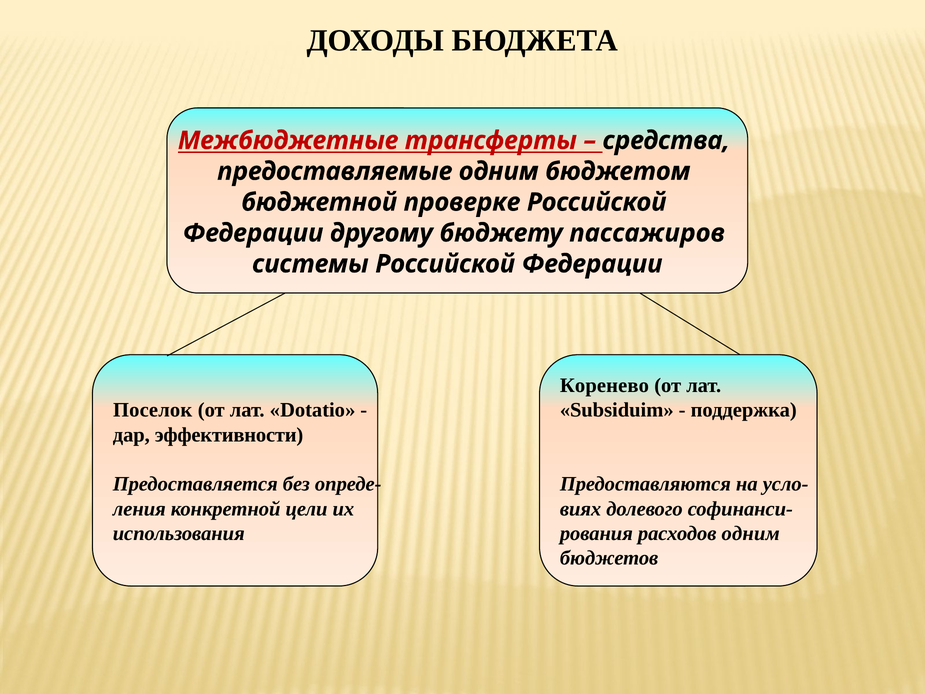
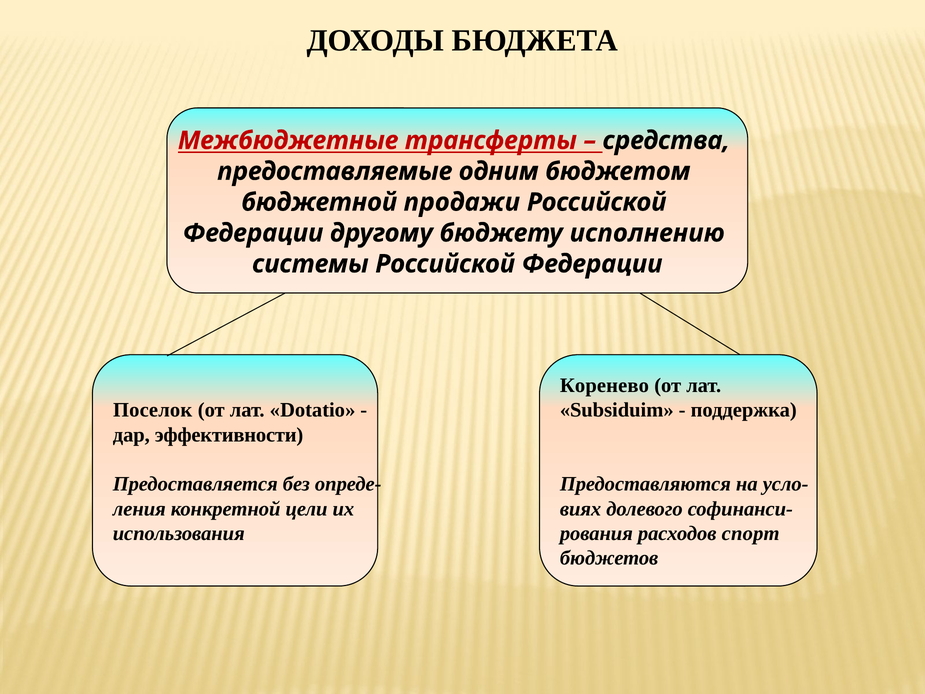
проверке: проверке -> продажи
пассажиров: пассажиров -> исполнению
расходов одним: одним -> спорт
